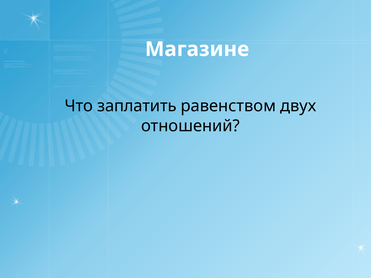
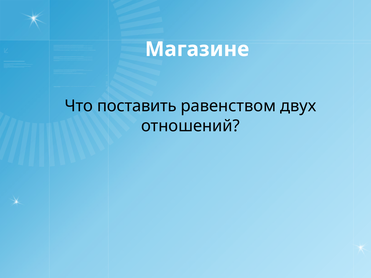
заплатить: заплатить -> поставить
